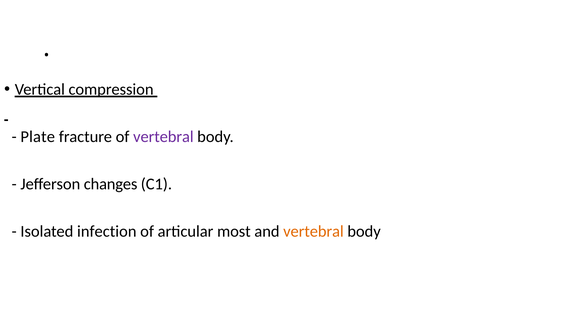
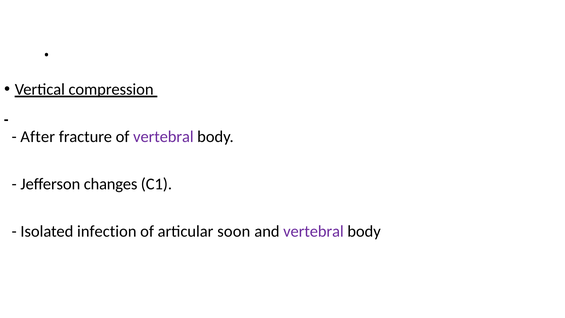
Plate: Plate -> After
most: most -> soon
vertebral at (313, 231) colour: orange -> purple
